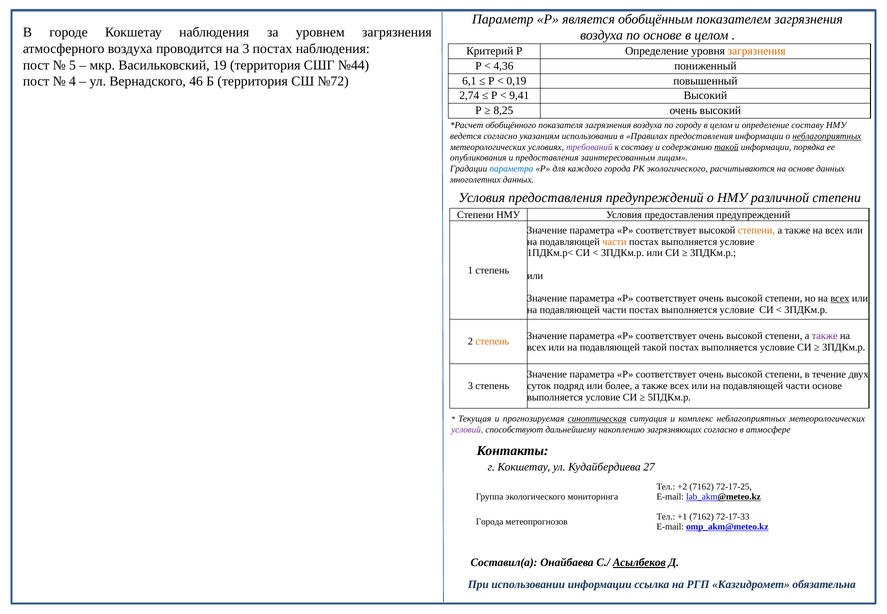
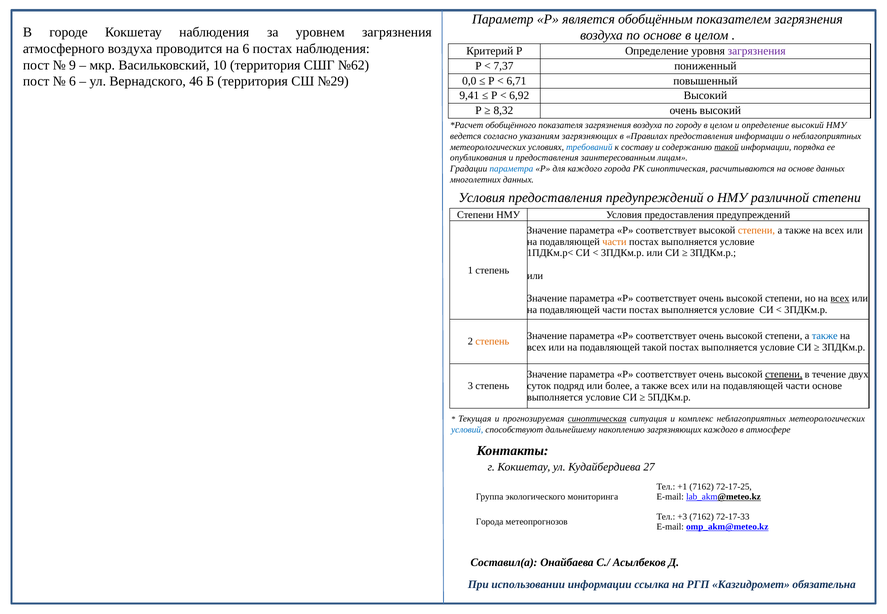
на 3: 3 -> 6
загрязнения at (757, 51) colour: orange -> purple
5: 5 -> 9
19: 19 -> 10
№44: №44 -> №62
4,36: 4,36 -> 7,37
4 at (73, 81): 4 -> 6
№72: №72 -> №29
6,1: 6,1 -> 0,0
0,19: 0,19 -> 6,71
2,74: 2,74 -> 9,41
9,41: 9,41 -> 6,92
8,25: 8,25 -> 8,32
определение составу: составу -> высокий
указаниям использовании: использовании -> загрязняющих
неблагоприятных at (827, 136) underline: present -> none
требований colour: purple -> blue
РК экологического: экологического -> синоптическая
также at (825, 336) colour: purple -> blue
степени at (784, 375) underline: none -> present
условий colour: purple -> blue
загрязняющих согласно: согласно -> каждого
+2: +2 -> +1
+1: +1 -> +3
Асылбеков underline: present -> none
